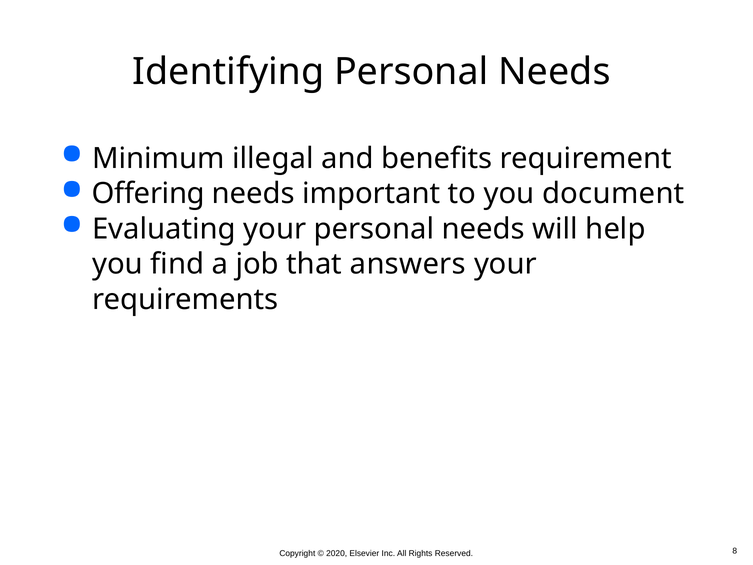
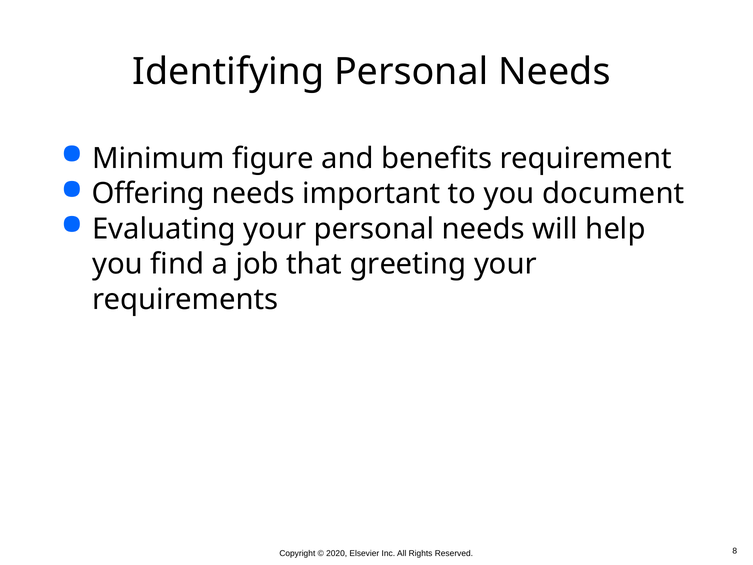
illegal: illegal -> figure
answers: answers -> greeting
